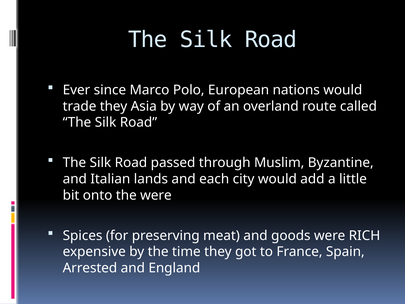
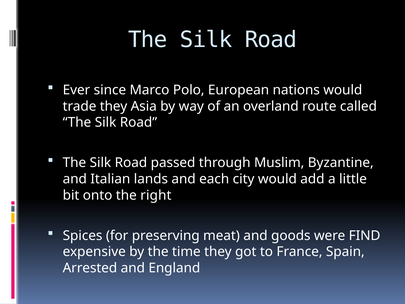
the were: were -> right
RICH: RICH -> FIND
